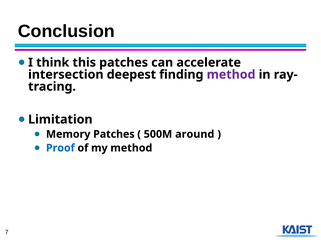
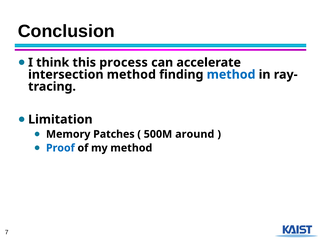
this patches: patches -> process
intersection deepest: deepest -> method
method at (231, 75) colour: purple -> blue
